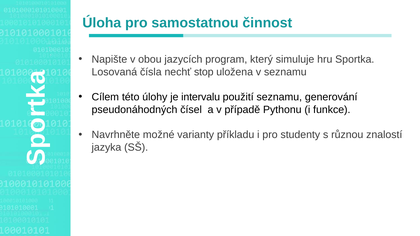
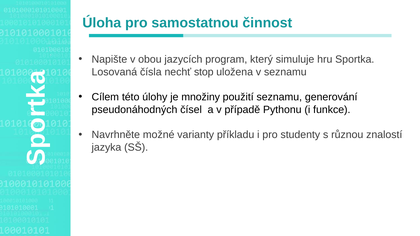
intervalu: intervalu -> množiny
